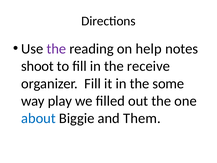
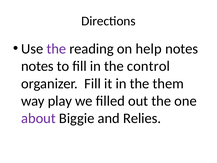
shoot at (37, 66): shoot -> notes
receive: receive -> control
some: some -> them
about colour: blue -> purple
Them: Them -> Relies
